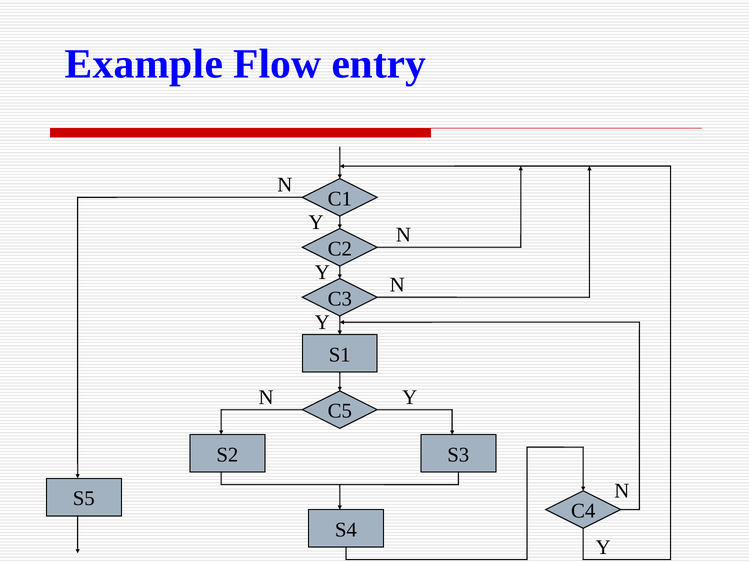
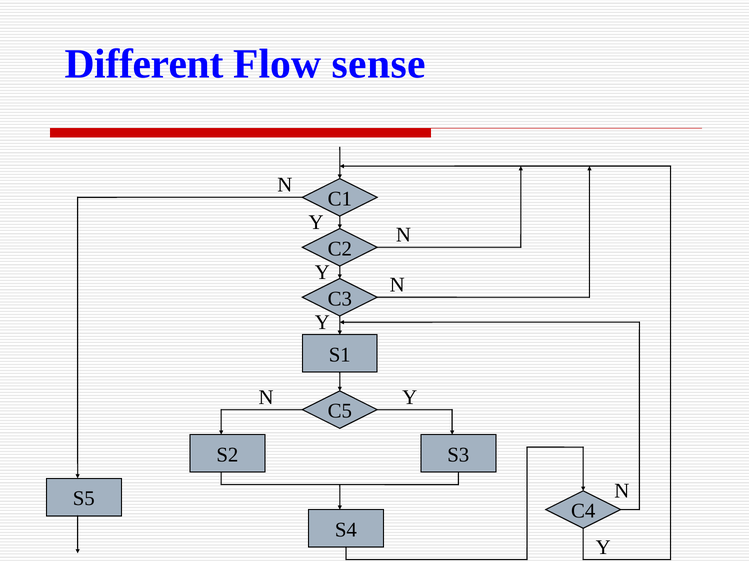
Example: Example -> Different
entry: entry -> sense
